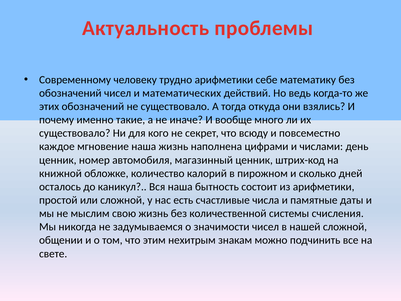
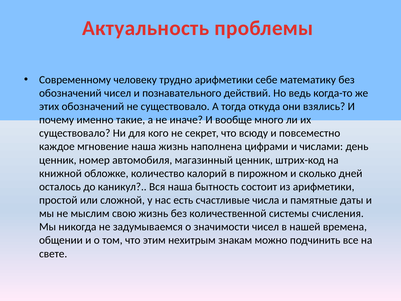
математических: математических -> познавательного
нашей сложной: сложной -> времена
